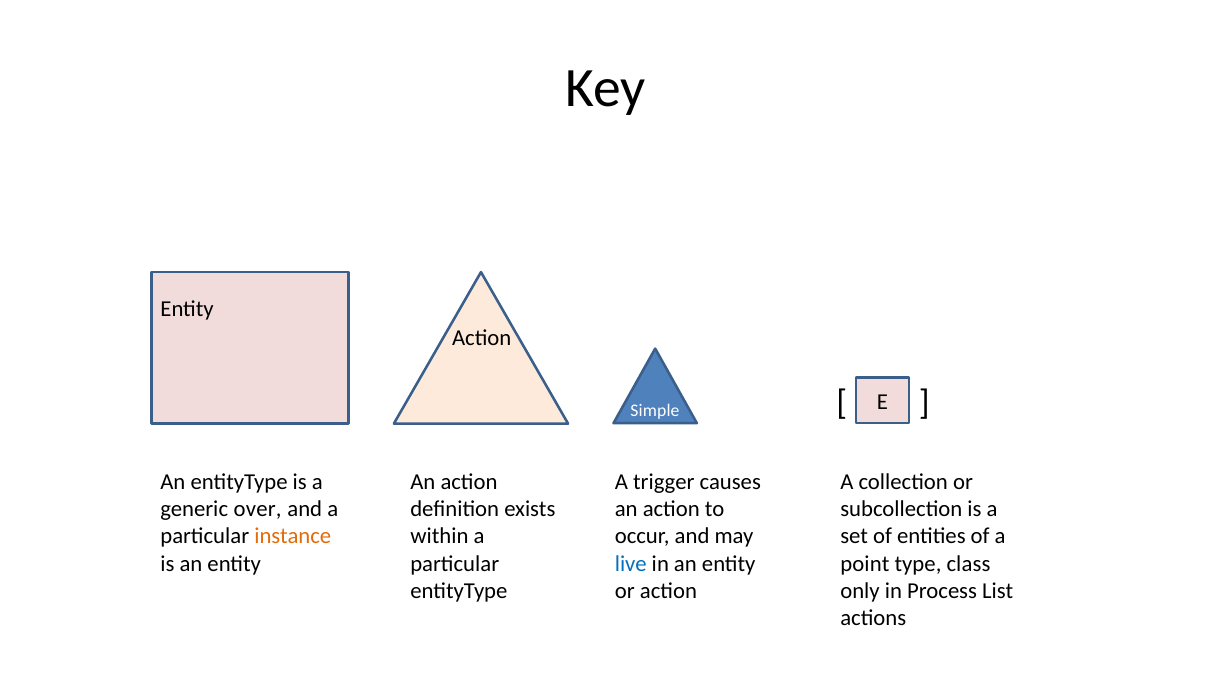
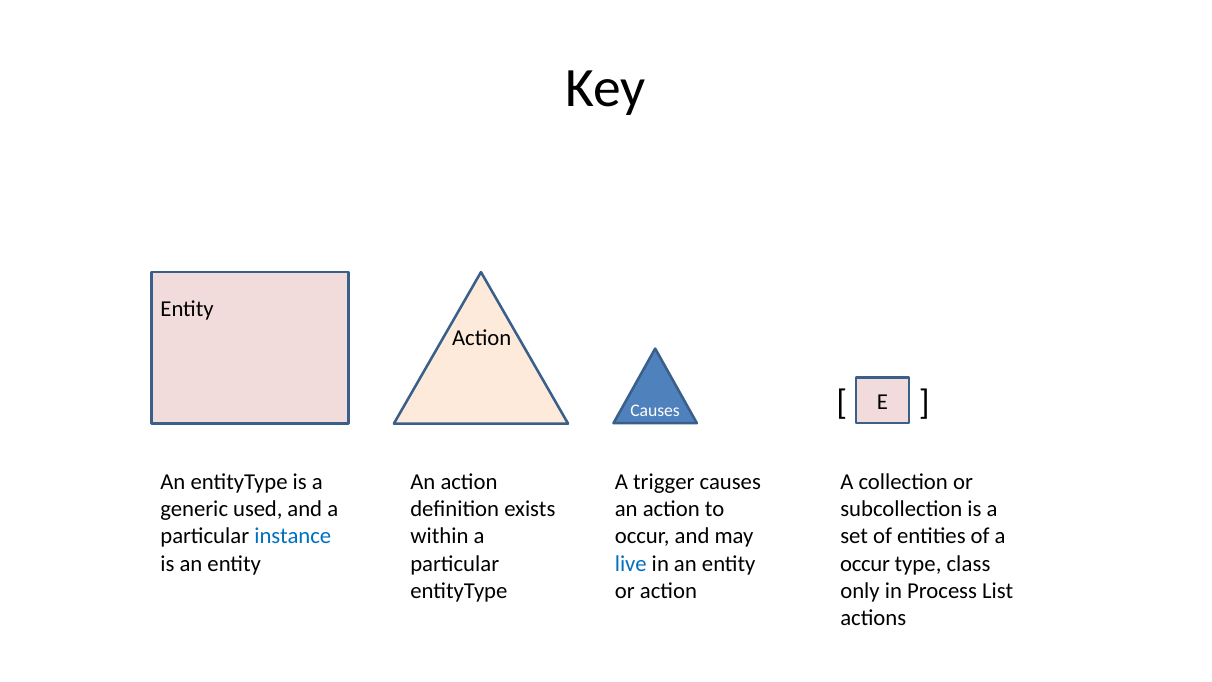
Simple at (655, 410): Simple -> Causes
over: over -> used
instance colour: orange -> blue
point at (865, 564): point -> occur
